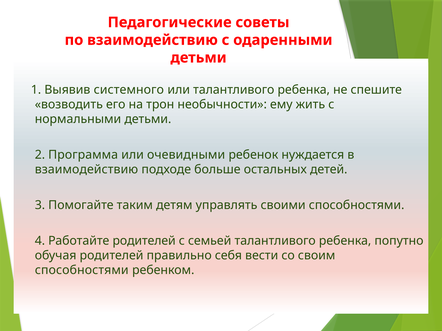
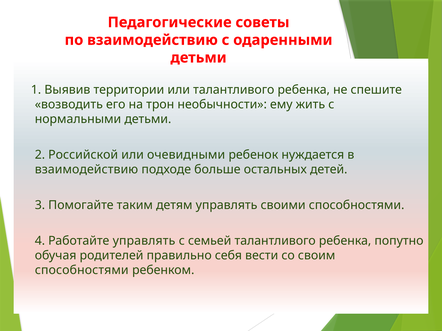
системного: системного -> территории
Программа: Программа -> Российской
Работайте родителей: родителей -> управлять
